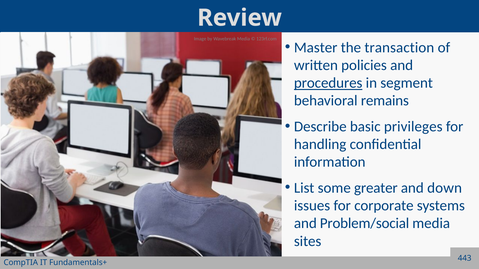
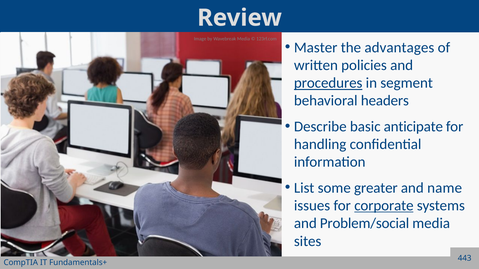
transaction: transaction -> advantages
remains: remains -> headers
privileges: privileges -> anticipate
down: down -> name
corporate underline: none -> present
